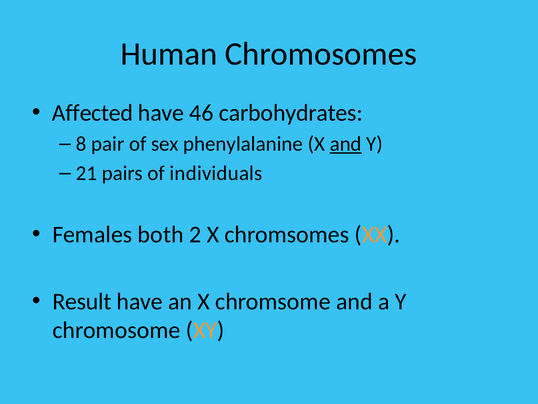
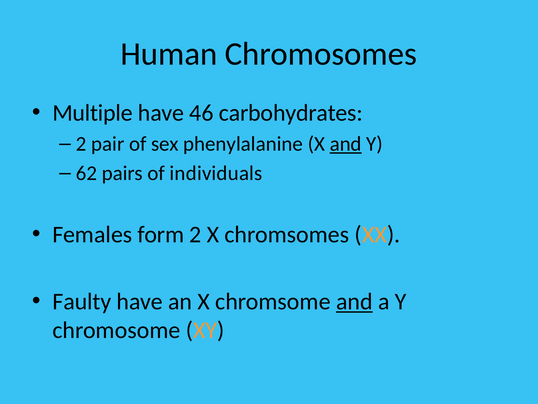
Affected: Affected -> Multiple
8 at (81, 144): 8 -> 2
21: 21 -> 62
both: both -> form
Result: Result -> Faulty
and at (354, 301) underline: none -> present
